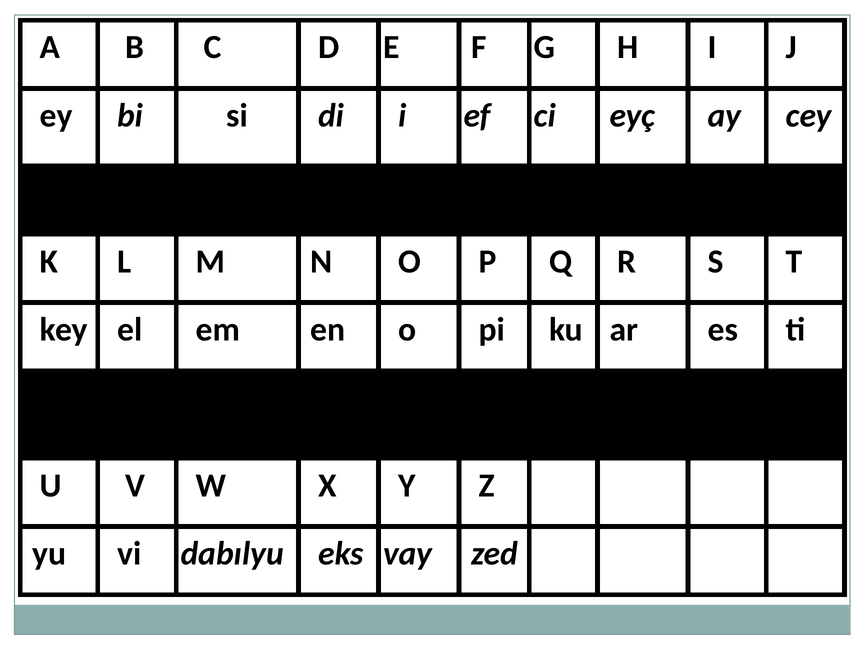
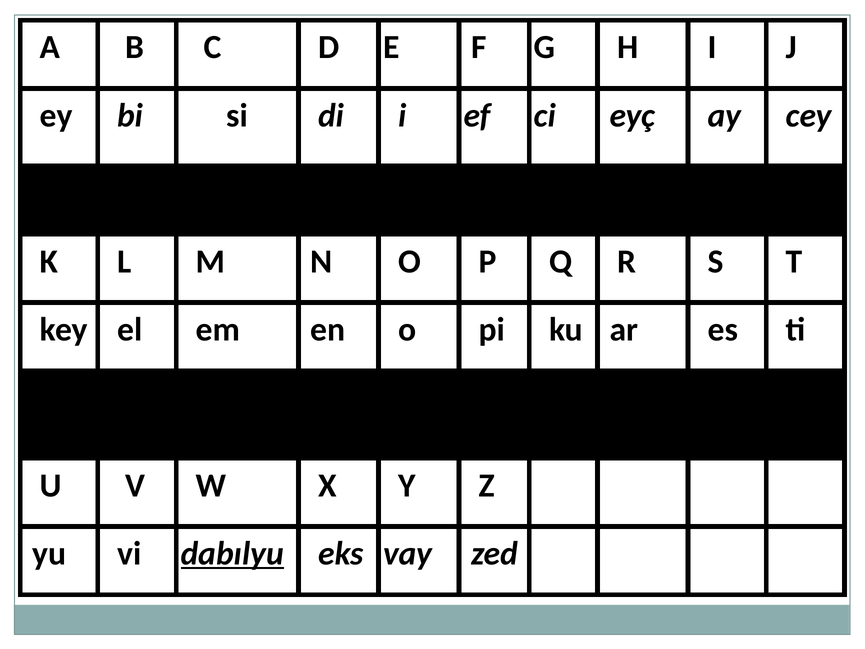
dabılyu underline: none -> present
